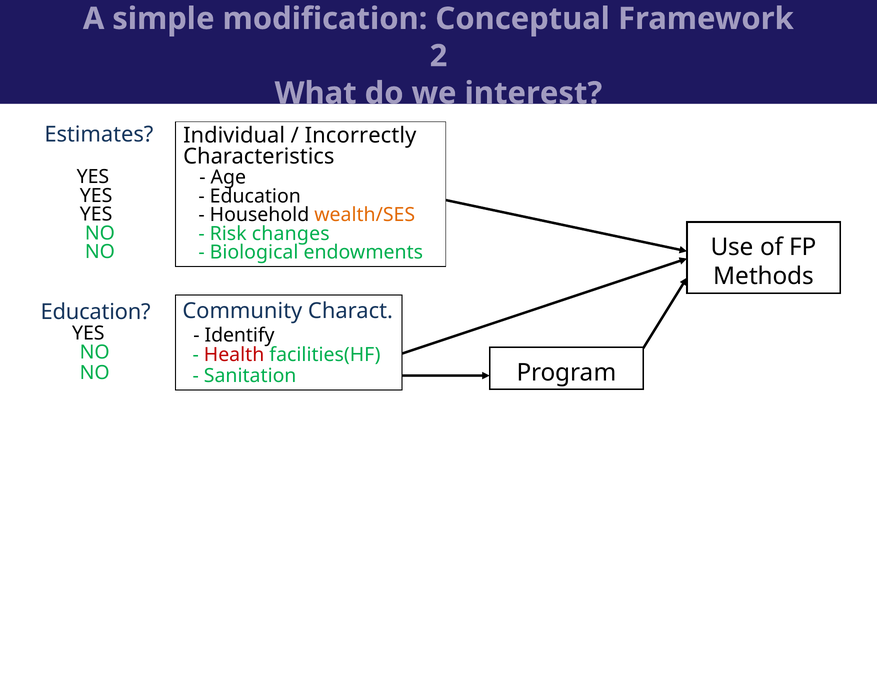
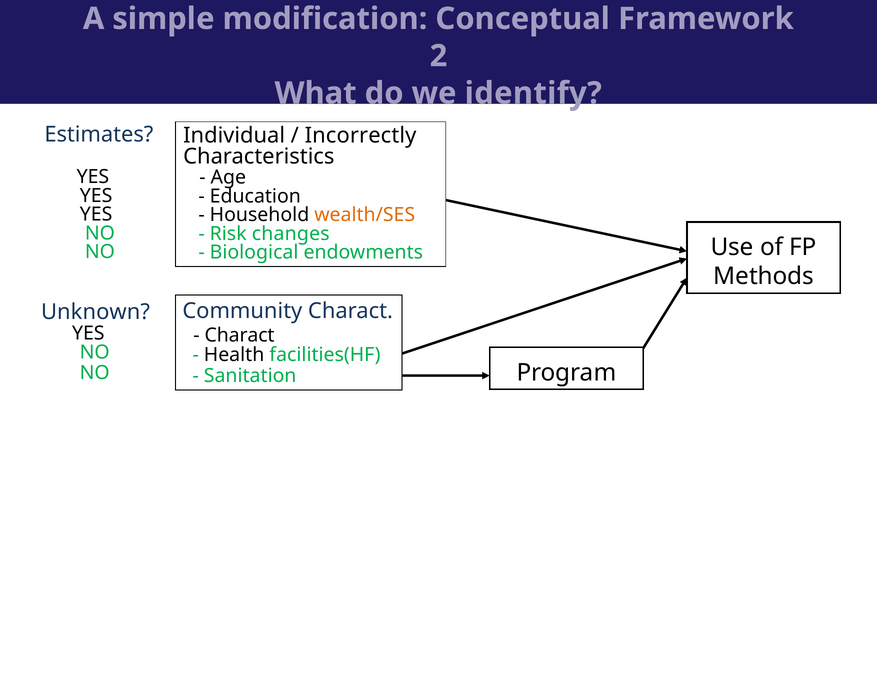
interest: interest -> identify
Education at (96, 312): Education -> Unknown
Identify at (240, 335): Identify -> Charact
Health colour: red -> black
